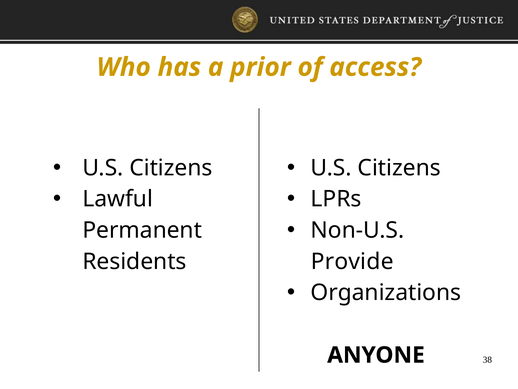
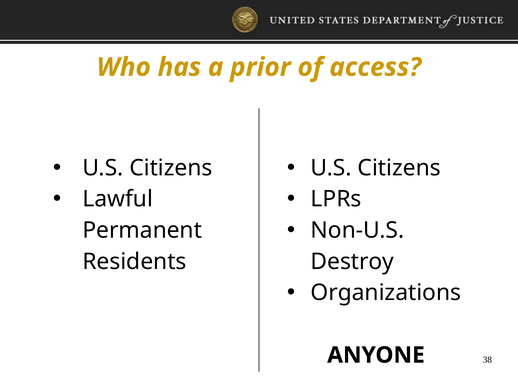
Provide: Provide -> Destroy
